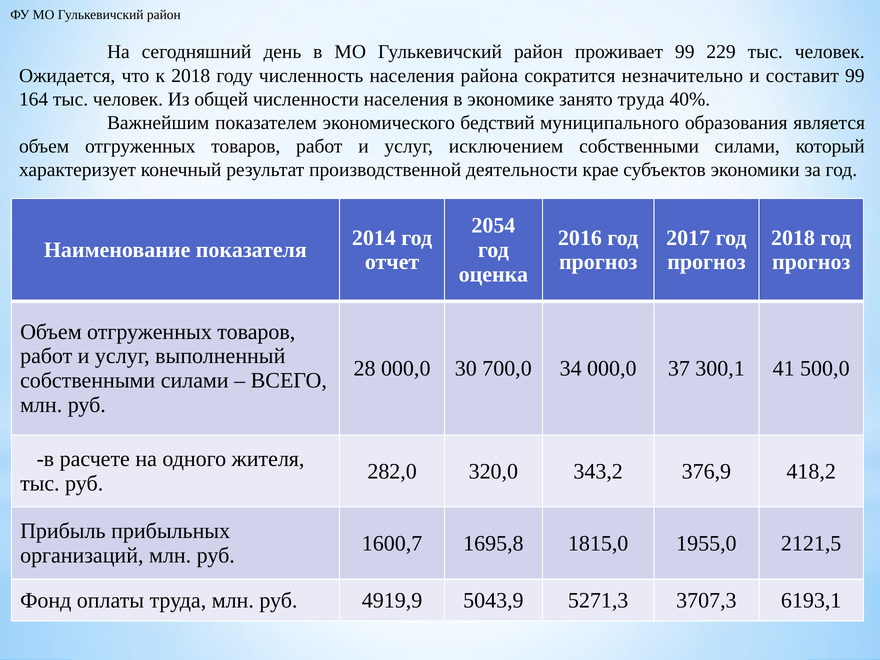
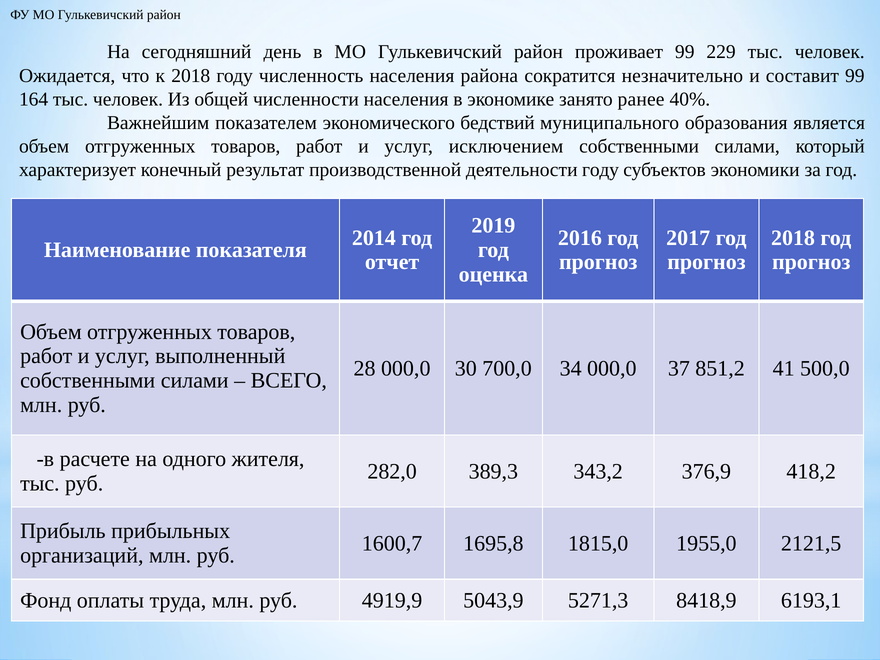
занято труда: труда -> ранее
деятельности крае: крае -> году
2054: 2054 -> 2019
300,1: 300,1 -> 851,2
320,0: 320,0 -> 389,3
3707,3: 3707,3 -> 8418,9
